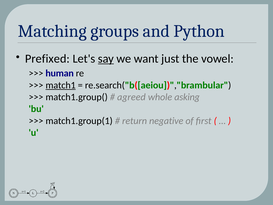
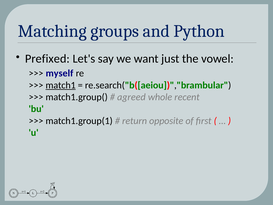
say underline: present -> none
human: human -> myself
asking: asking -> recent
negative: negative -> opposite
